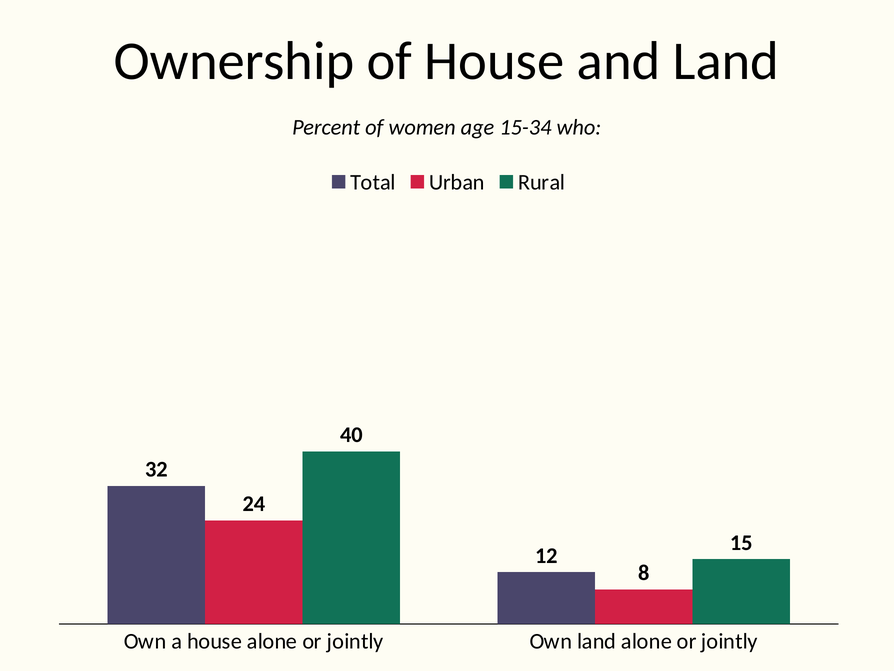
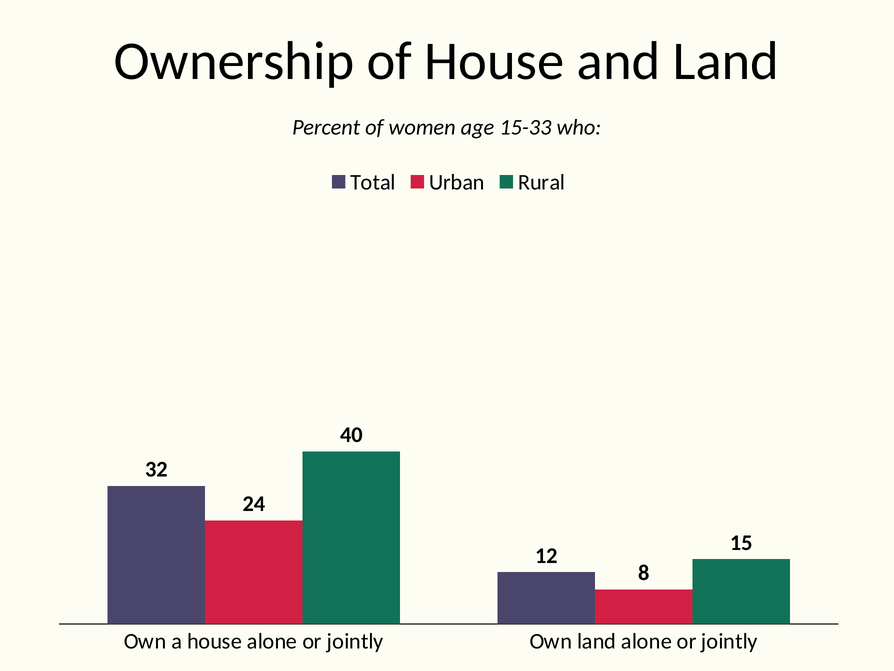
15-34: 15-34 -> 15-33
